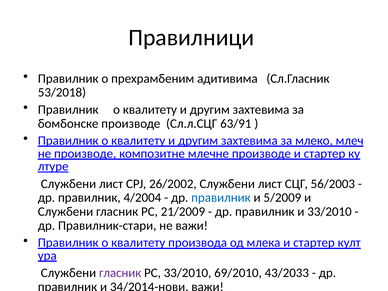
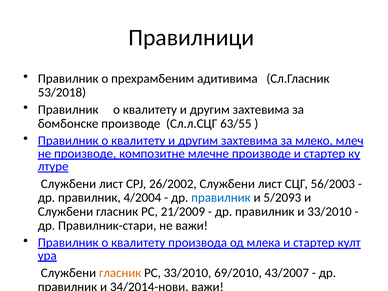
63/91: 63/91 -> 63/55
5/2009: 5/2009 -> 5/2093
гласник at (120, 273) colour: purple -> orange
43/2033: 43/2033 -> 43/2007
